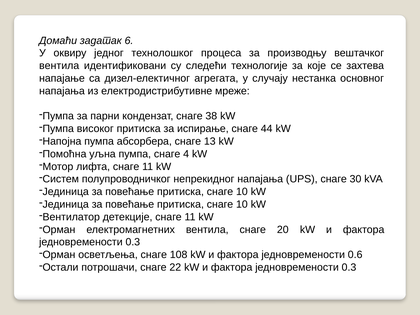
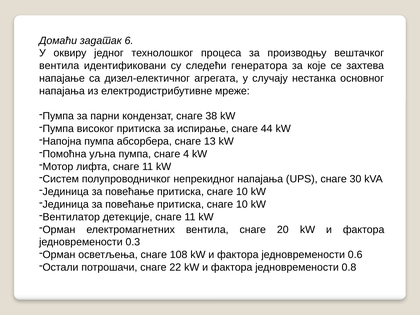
технологије: технологије -> генератора
0.3 at (349, 267): 0.3 -> 0.8
